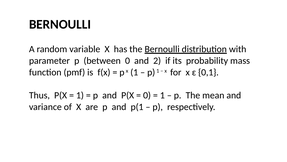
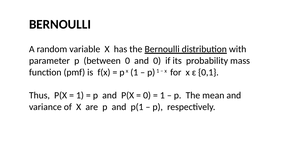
and 2: 2 -> 0
